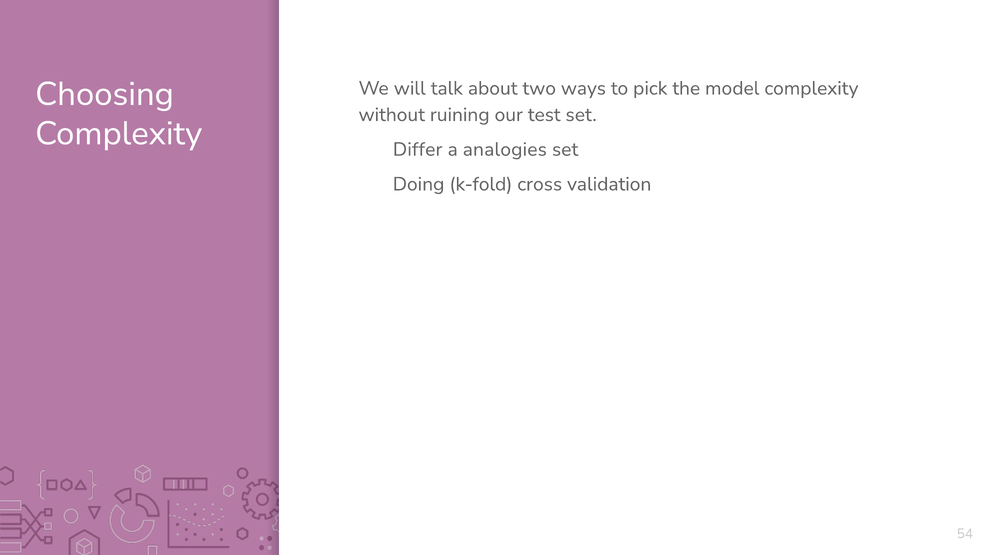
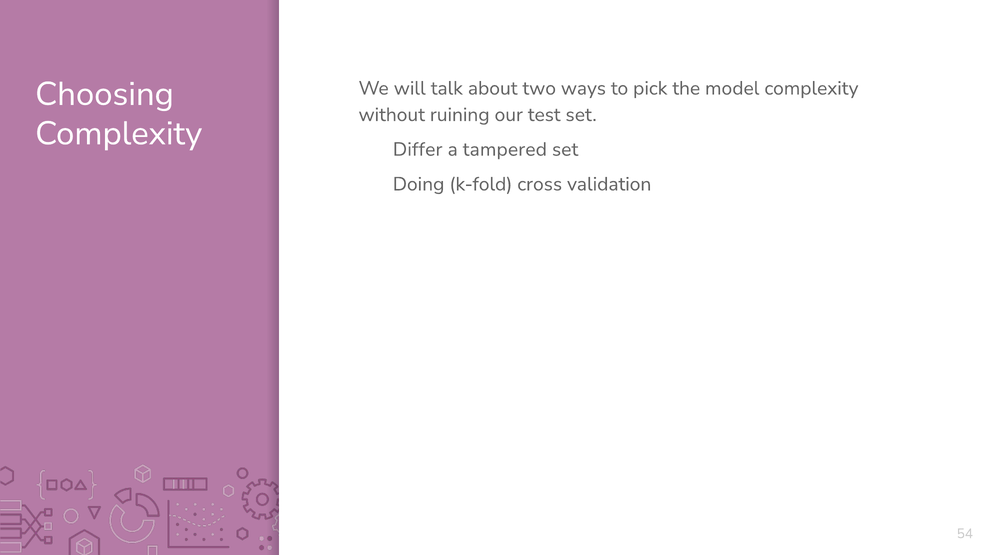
analogies: analogies -> tampered
